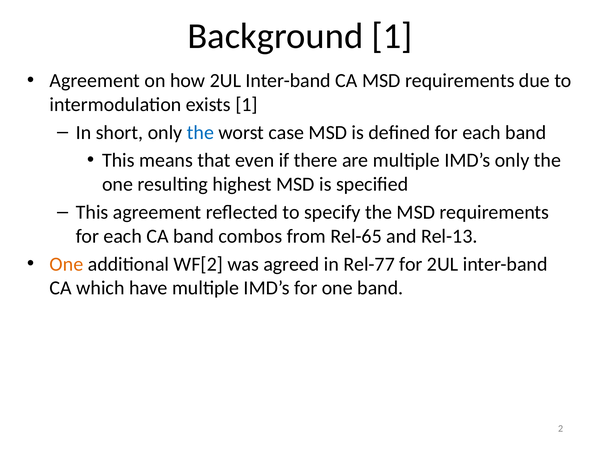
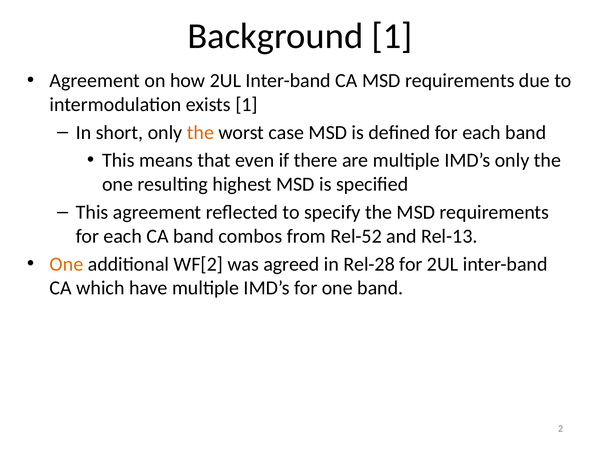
the at (200, 133) colour: blue -> orange
Rel-65: Rel-65 -> Rel-52
Rel-77: Rel-77 -> Rel-28
